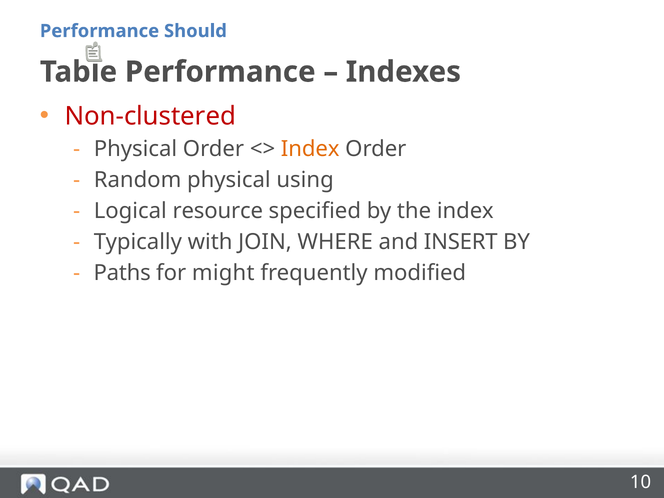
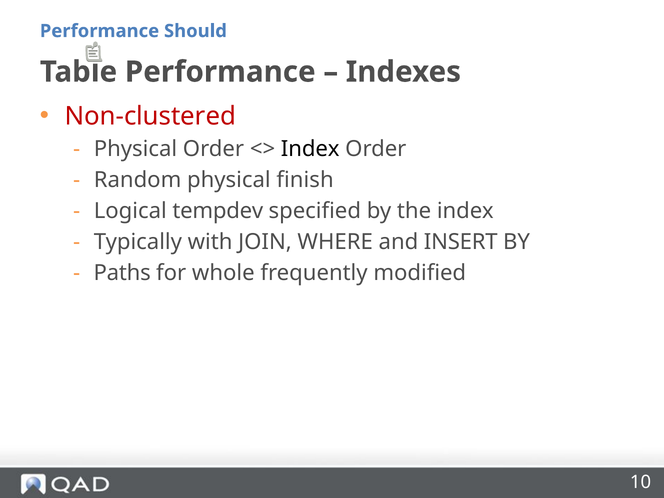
Index at (310, 149) colour: orange -> black
using: using -> finish
resource: resource -> tempdev
might: might -> whole
